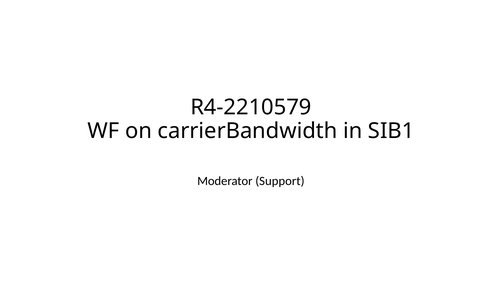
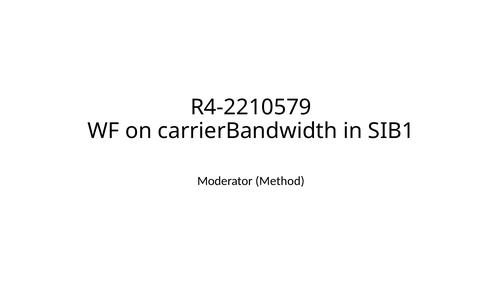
Support: Support -> Method
